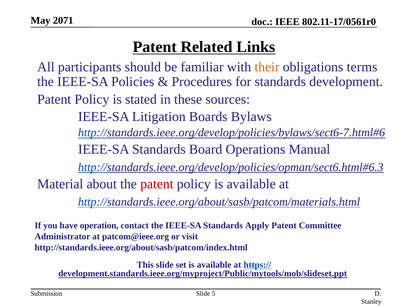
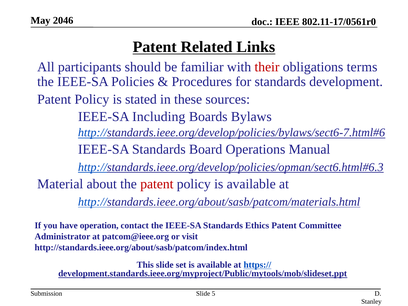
2071: 2071 -> 2046
their colour: orange -> red
Litigation: Litigation -> Including
Apply: Apply -> Ethics
